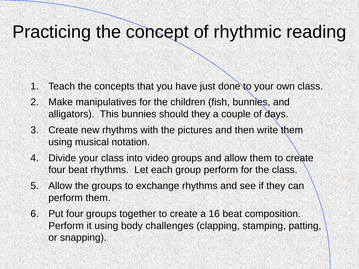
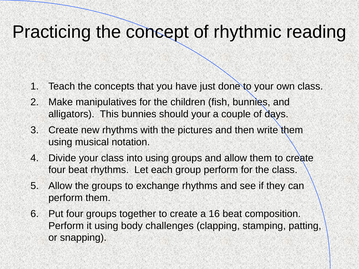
should they: they -> your
into video: video -> using
